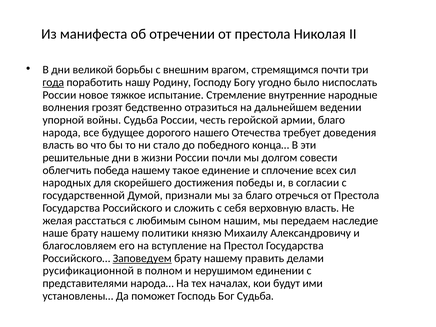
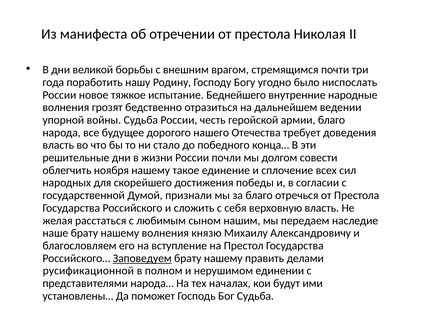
года underline: present -> none
Стремление: Стремление -> Беднейшего
победа: победа -> ноября
нашему политики: политики -> волнения
